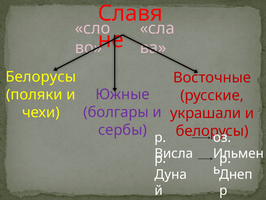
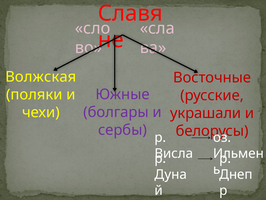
Белорусы at (41, 77): Белорусы -> Волжская
